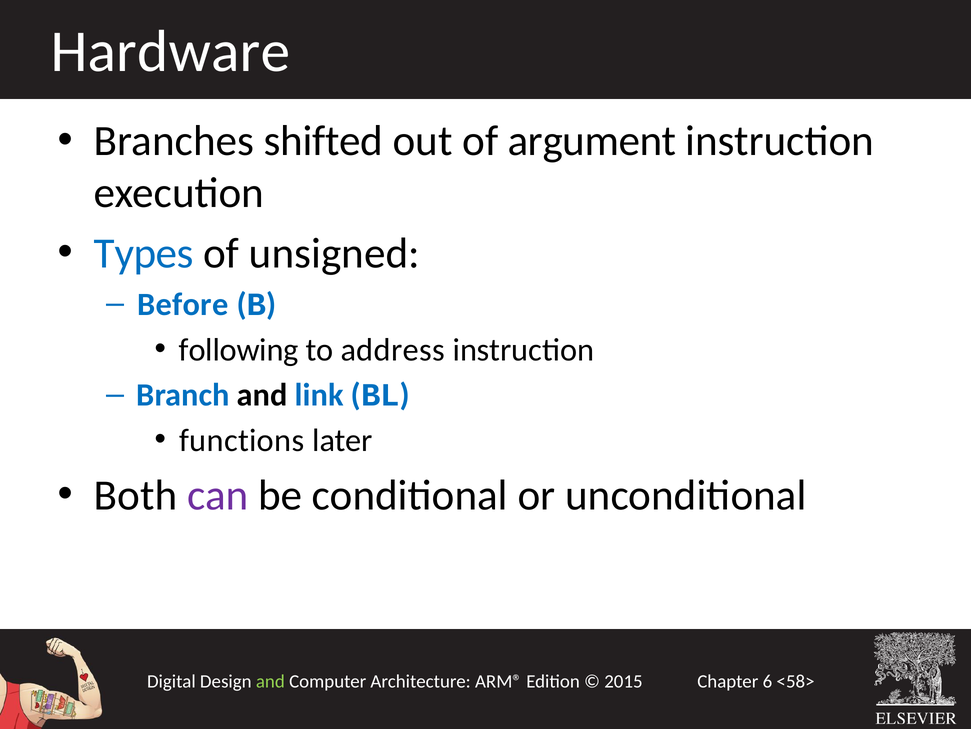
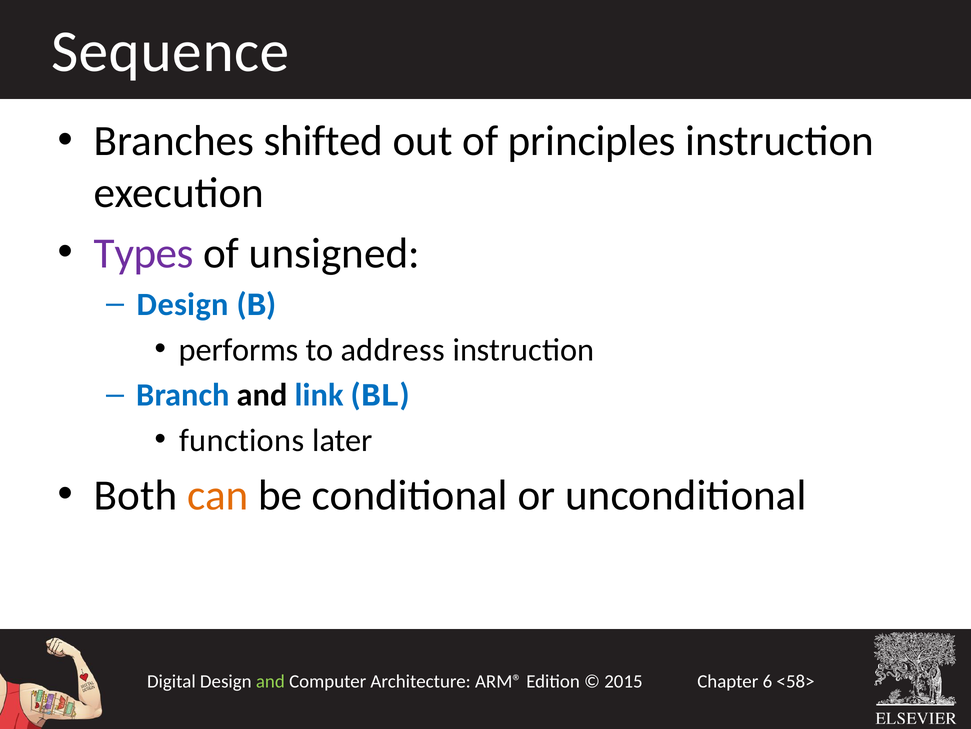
Hardware: Hardware -> Sequence
argument: argument -> principles
Types colour: blue -> purple
Before at (183, 304): Before -> Design
following: following -> performs
can colour: purple -> orange
